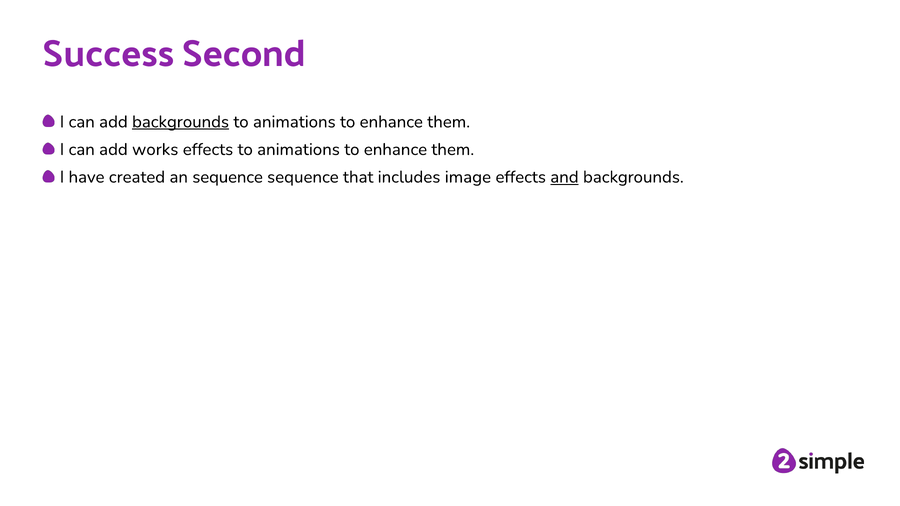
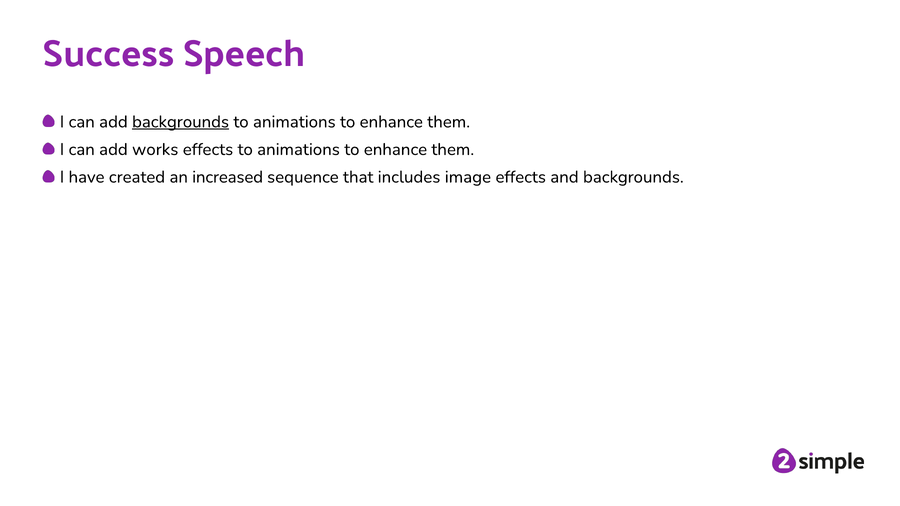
Second: Second -> Speech
an sequence: sequence -> increased
and underline: present -> none
